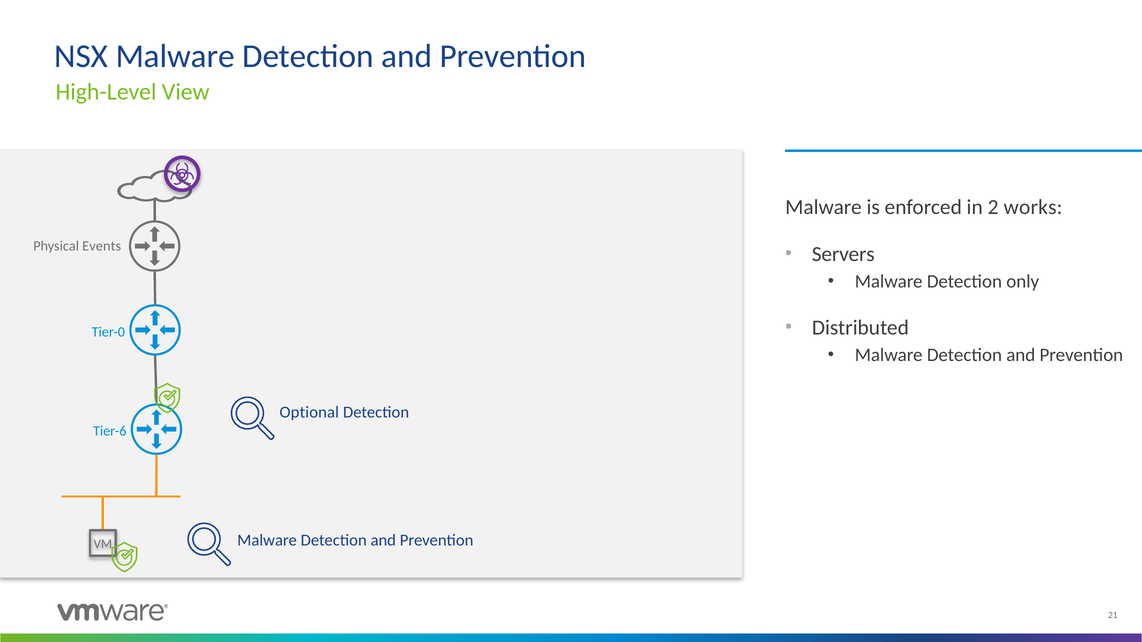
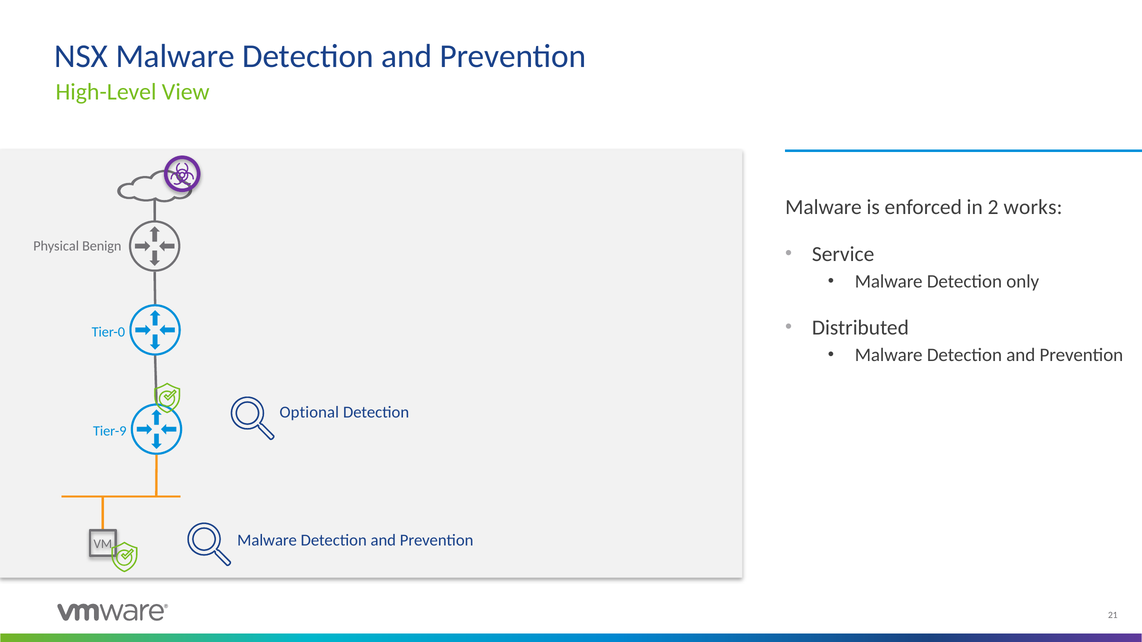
Events: Events -> Benign
Servers: Servers -> Service
Tier-6: Tier-6 -> Tier-9
